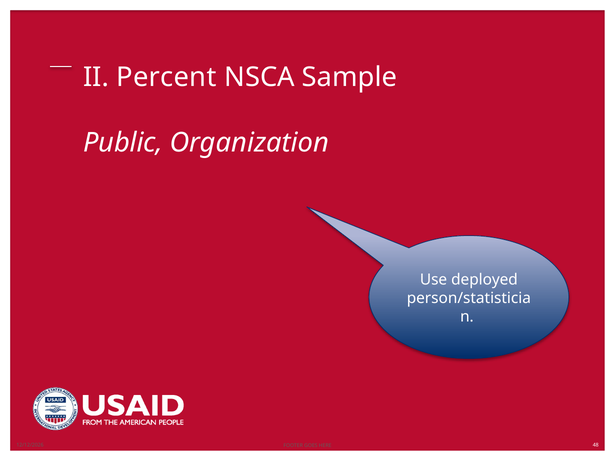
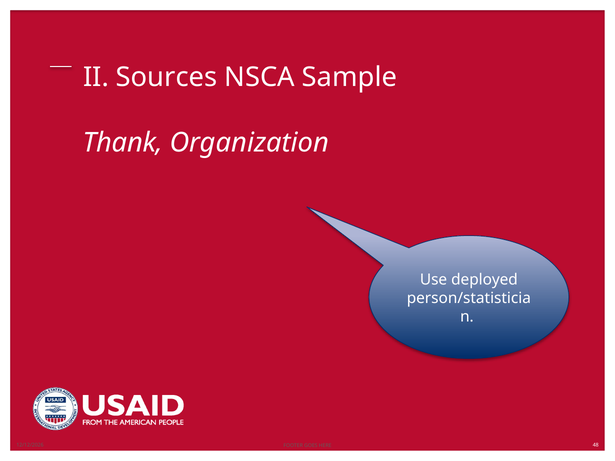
Percent: Percent -> Sources
Public: Public -> Thank
